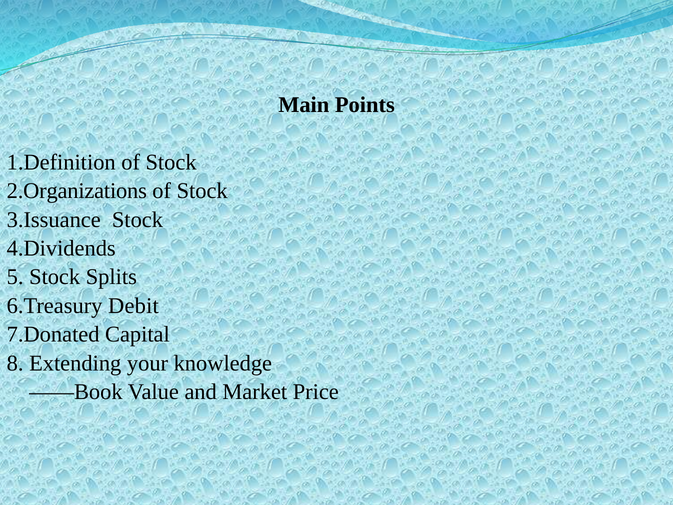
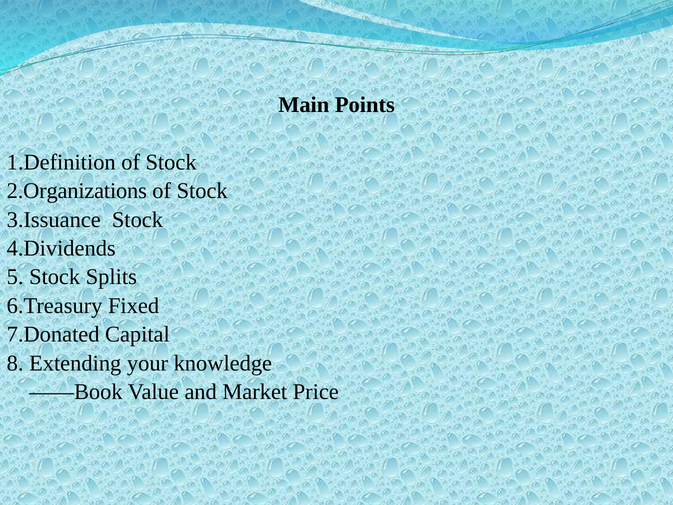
Debit: Debit -> Fixed
